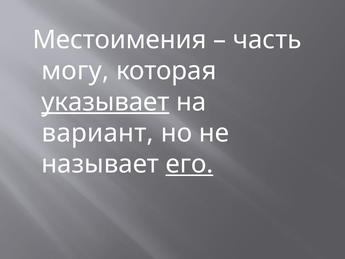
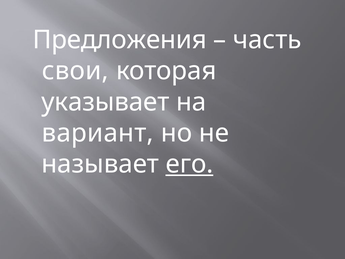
Местоимения: Местоимения -> Предложения
могу: могу -> свои
указывает underline: present -> none
